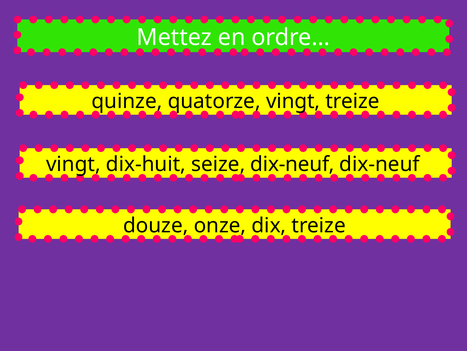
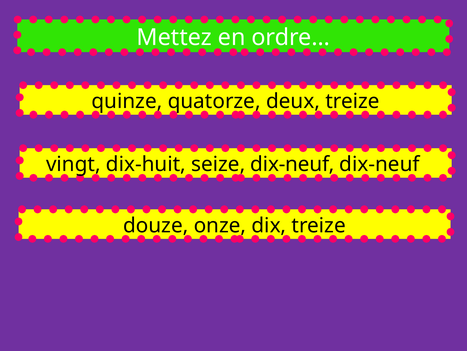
quatorze vingt: vingt -> deux
